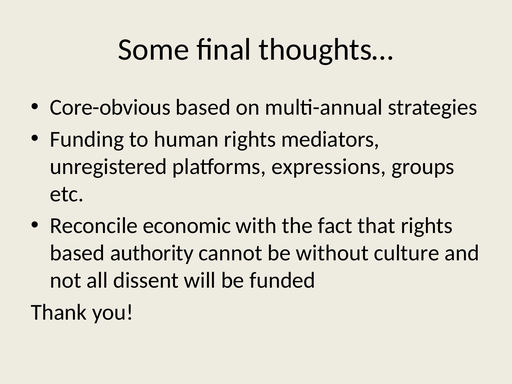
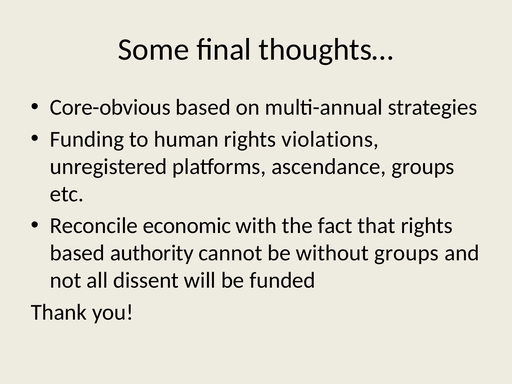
mediators: mediators -> violations
expressions: expressions -> ascendance
without culture: culture -> groups
